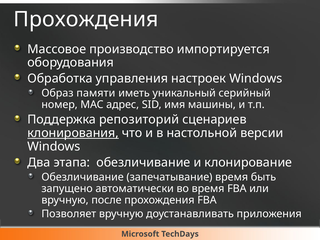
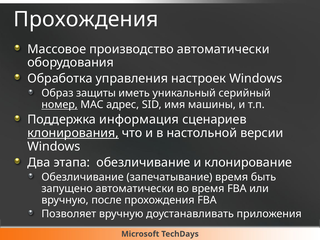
производство импортируется: импортируется -> автоматически
памяти: памяти -> защиты
номер underline: none -> present
репозиторий: репозиторий -> информация
